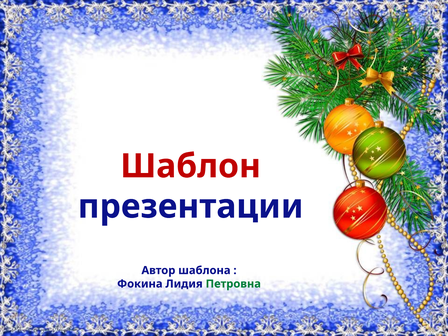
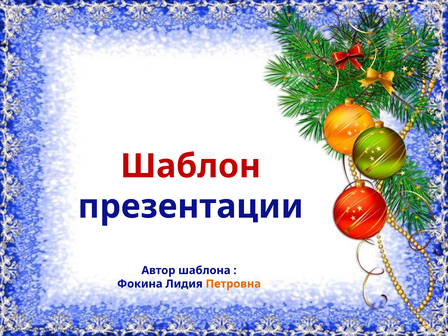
Петровна colour: green -> orange
